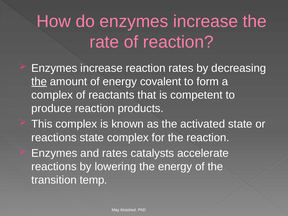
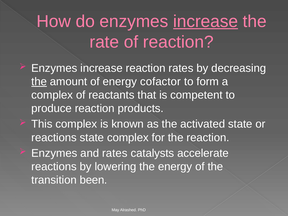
increase at (206, 21) underline: none -> present
covalent: covalent -> cofactor
temp: temp -> been
